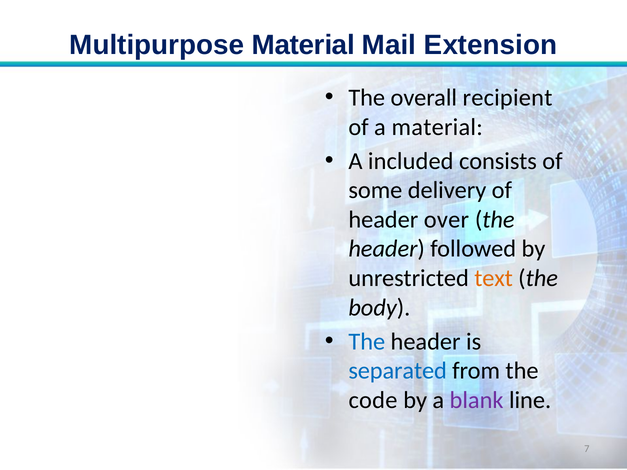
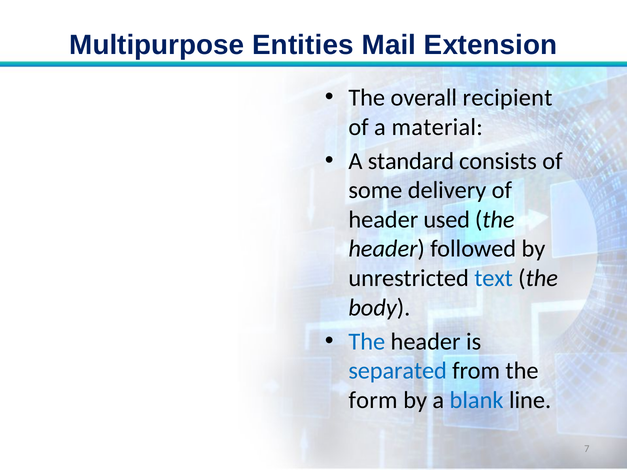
Multipurpose Material: Material -> Entities
included: included -> standard
over: over -> used
text colour: orange -> blue
code: code -> form
blank colour: purple -> blue
